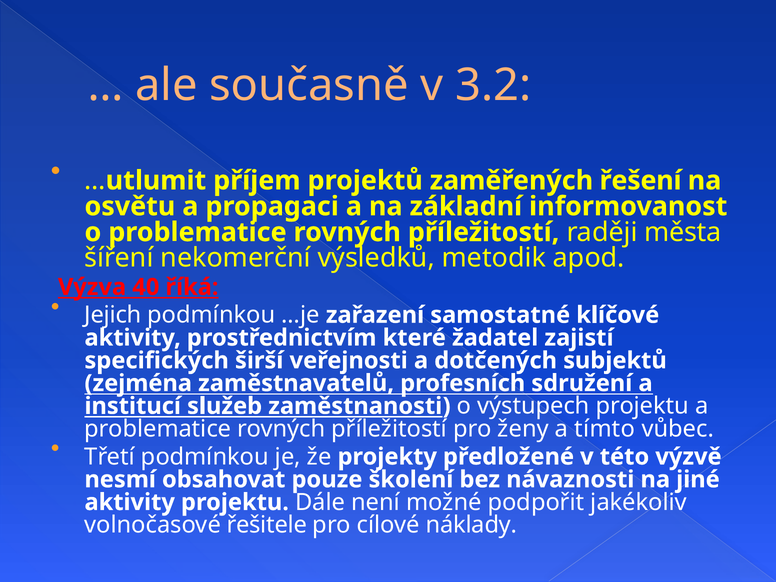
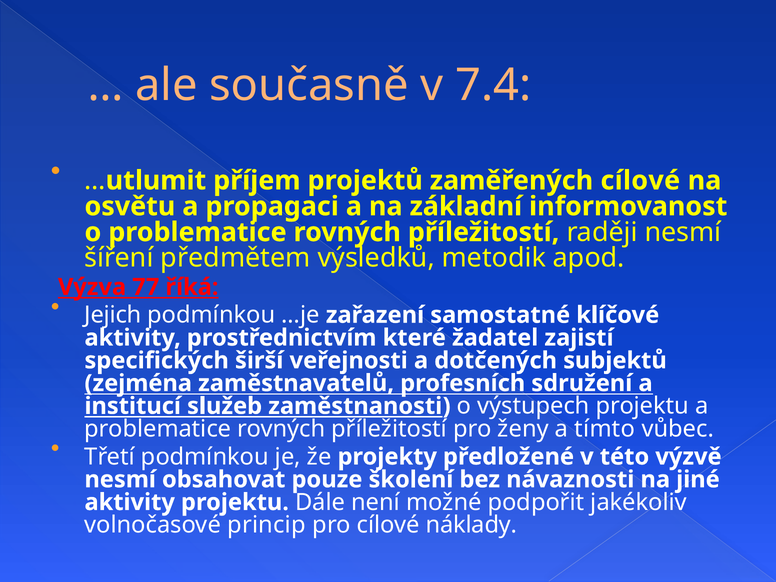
3.2: 3.2 -> 7.4
zaměřených řešení: řešení -> cílové
raději města: města -> nesmí
nekomerční: nekomerční -> předmětem
40: 40 -> 77
řešitele: řešitele -> princip
